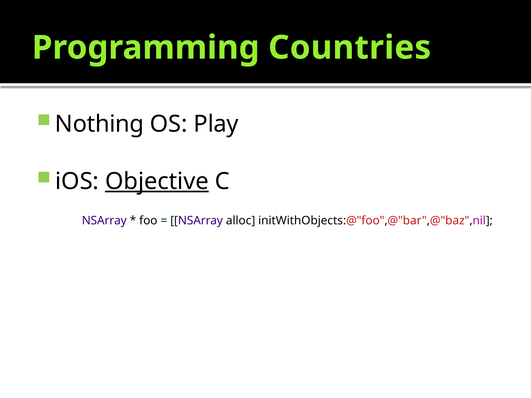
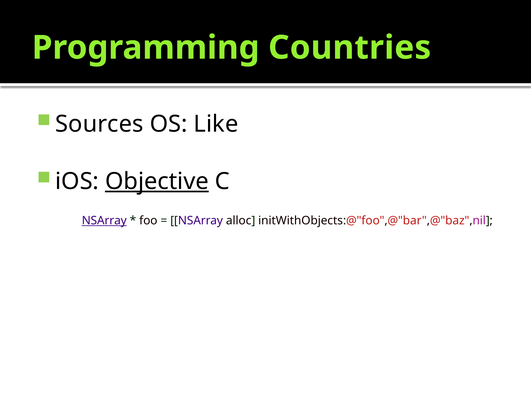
Nothing: Nothing -> Sources
Play: Play -> Like
NSArray at (104, 221) underline: none -> present
